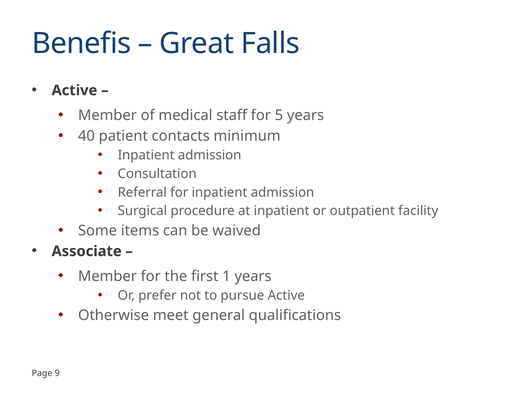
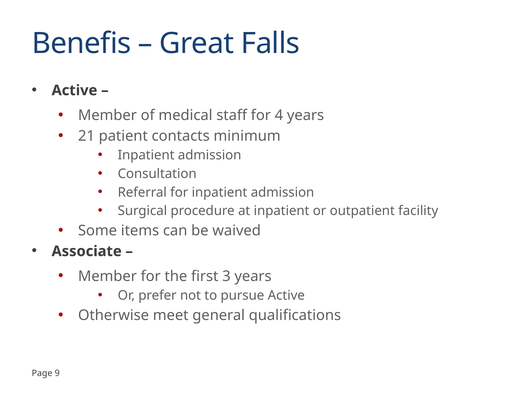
5: 5 -> 4
40: 40 -> 21
1: 1 -> 3
